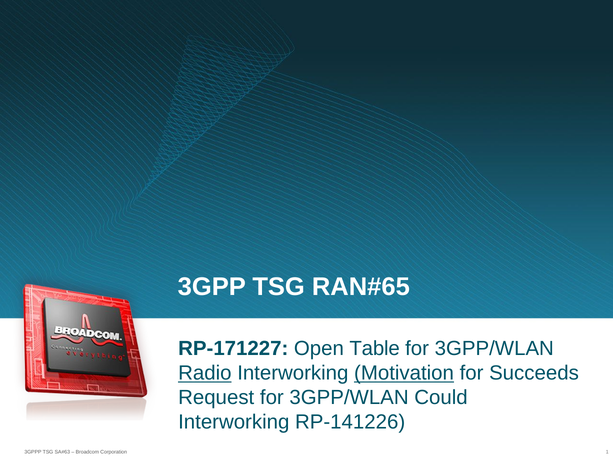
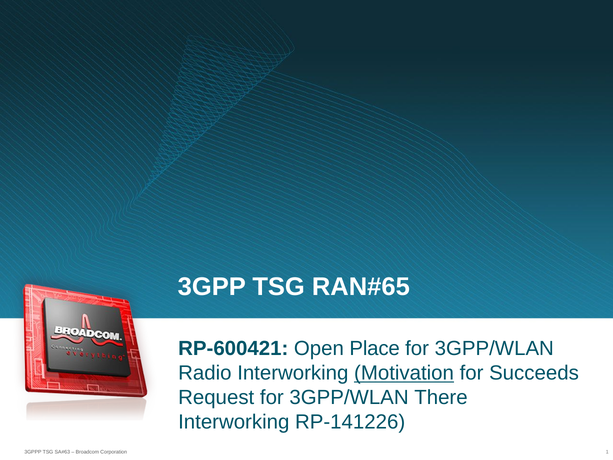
RP-171227: RP-171227 -> RP-600421
Table: Table -> Place
Radio underline: present -> none
Could: Could -> There
